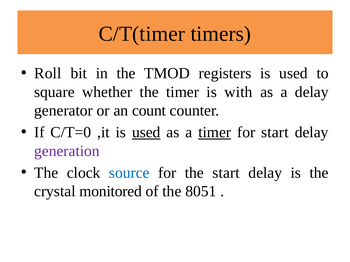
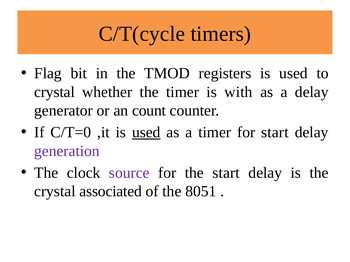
C/T(timer: C/T(timer -> C/T(cycle
Roll: Roll -> Flag
square at (54, 92): square -> crystal
timer at (215, 133) underline: present -> none
source colour: blue -> purple
monitored: monitored -> associated
